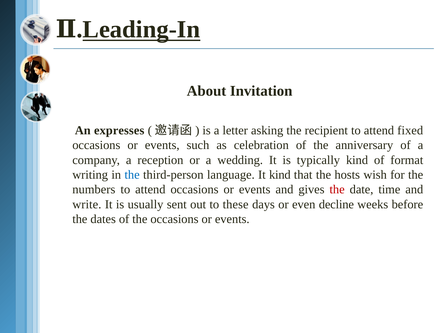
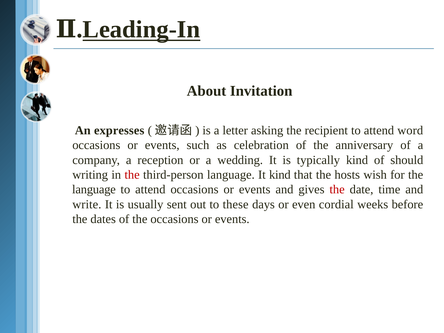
fixed: fixed -> word
format: format -> should
the at (132, 175) colour: blue -> red
numbers at (94, 190): numbers -> language
decline: decline -> cordial
